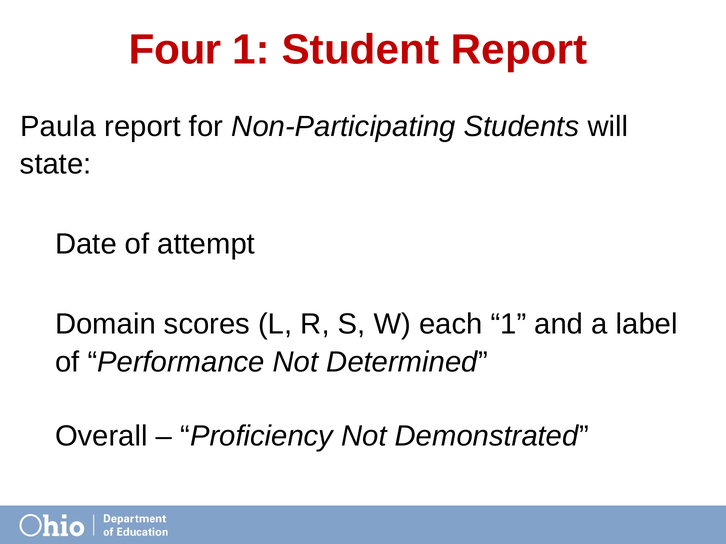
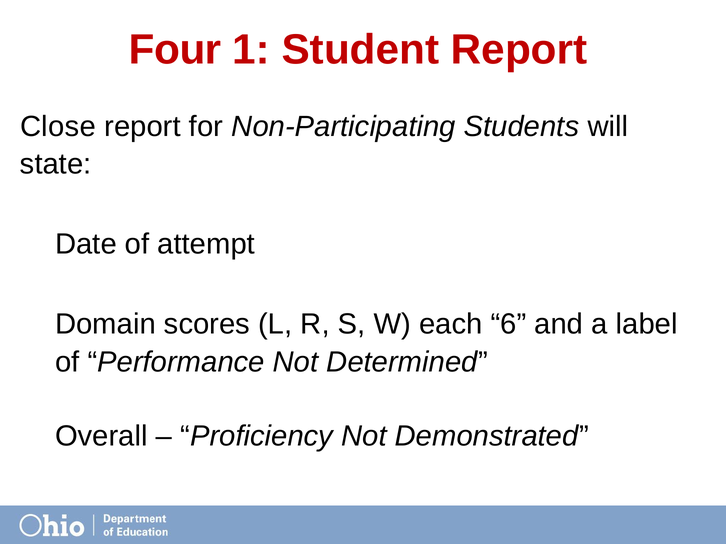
Paula: Paula -> Close
each 1: 1 -> 6
